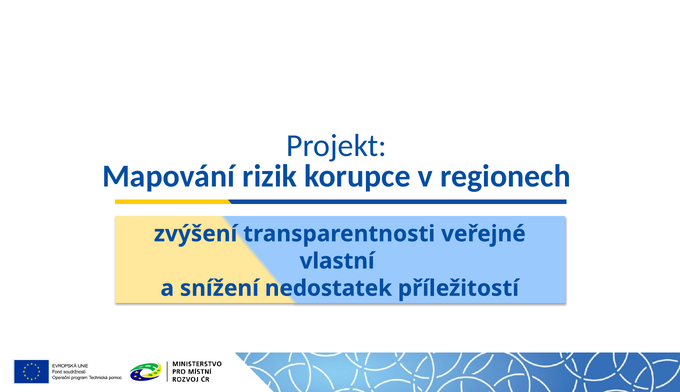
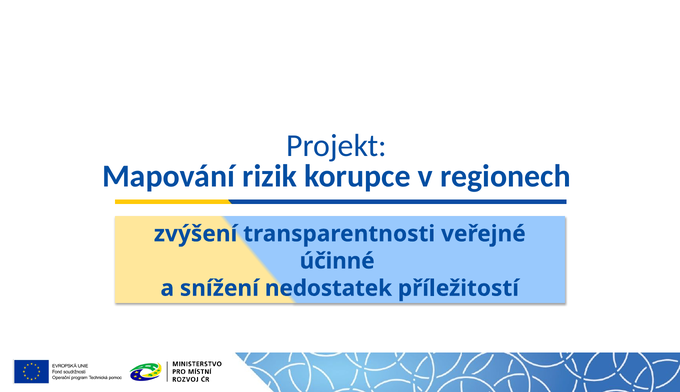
vlastní: vlastní -> účinné
